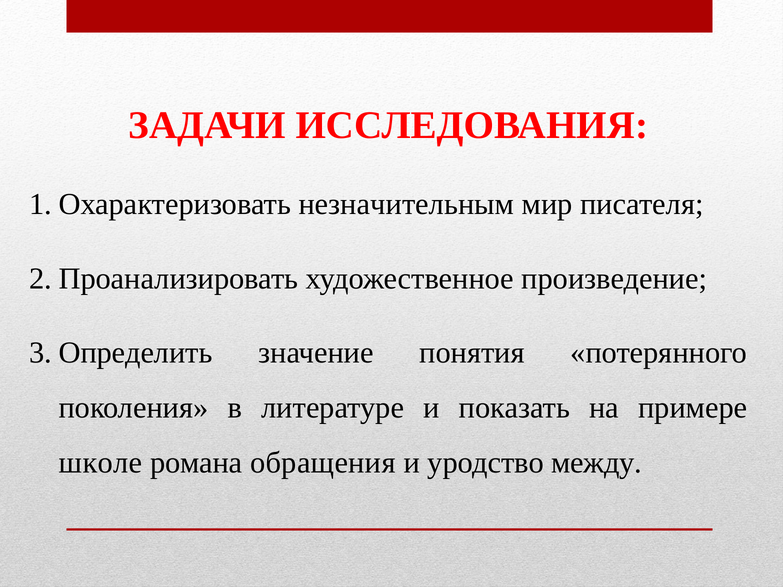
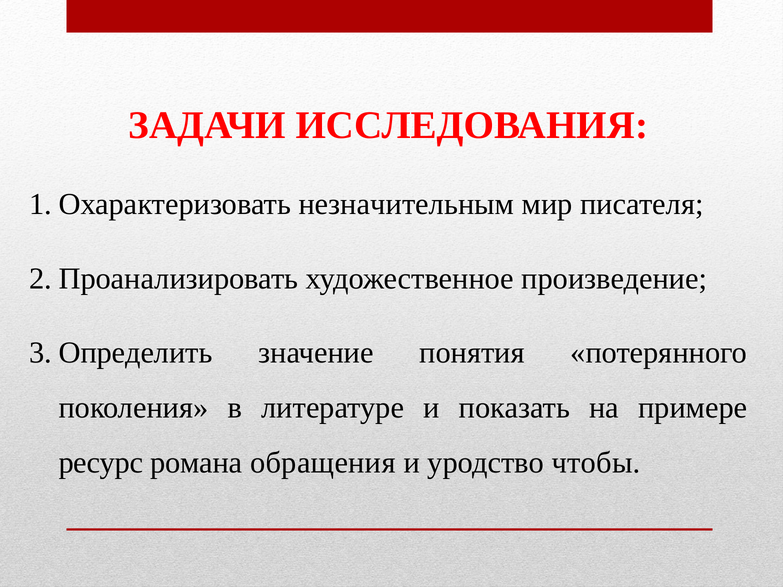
школе: школе -> ресурс
мeждy: мeждy -> чтобы
